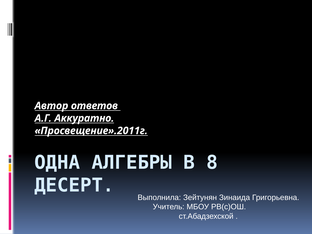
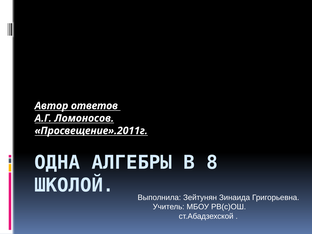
Аккуратно: Аккуратно -> Ломоносов
ДЕСЕРТ: ДЕСЕРТ -> ШКОЛОЙ
